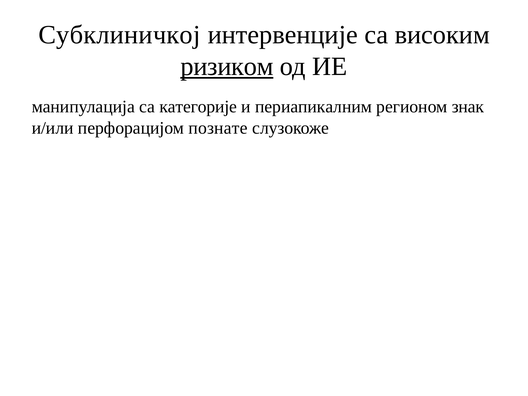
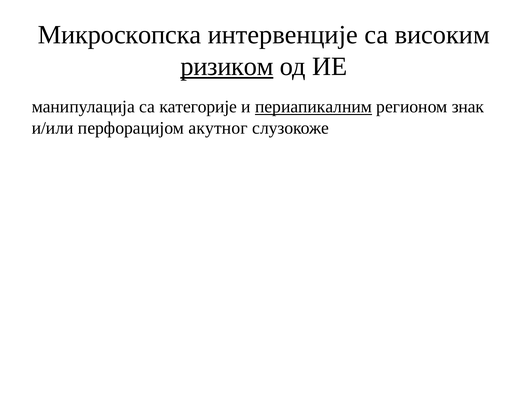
Субклиничкој: Субклиничкој -> Микроскопска
периапикалним underline: none -> present
познате: познате -> акутног
